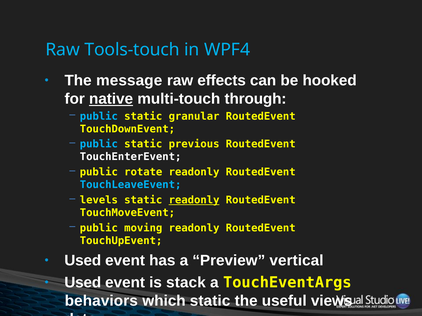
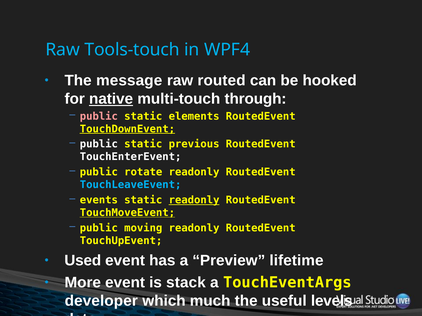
effects: effects -> routed
public at (99, 116) colour: light blue -> pink
granular: granular -> elements
TouchDownEvent underline: none -> present
public at (99, 144) colour: light blue -> white
levels: levels -> events
TouchMoveEvent underline: none -> present
vertical: vertical -> lifetime
Used at (83, 283): Used -> More
behaviors: behaviors -> developer
which static: static -> much
views: views -> levels
